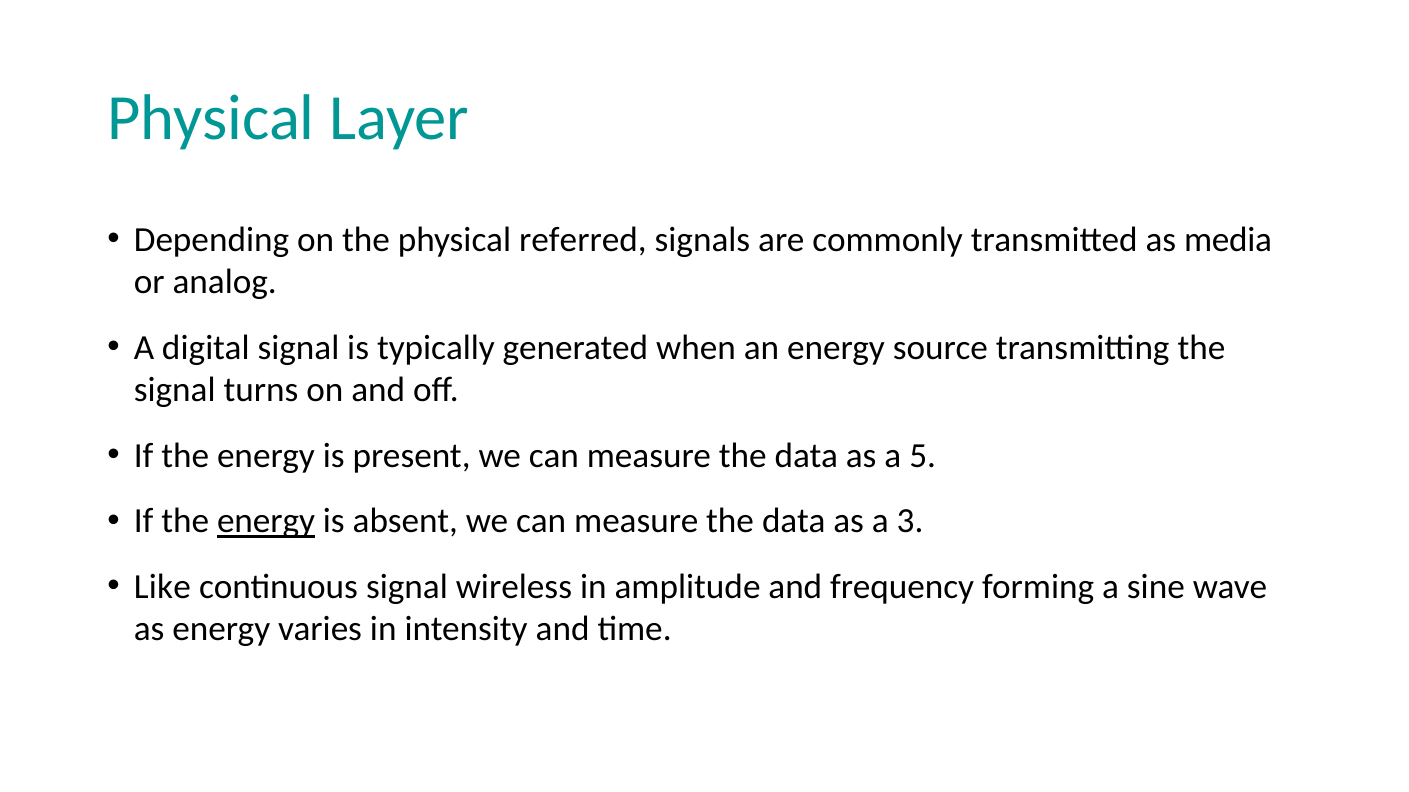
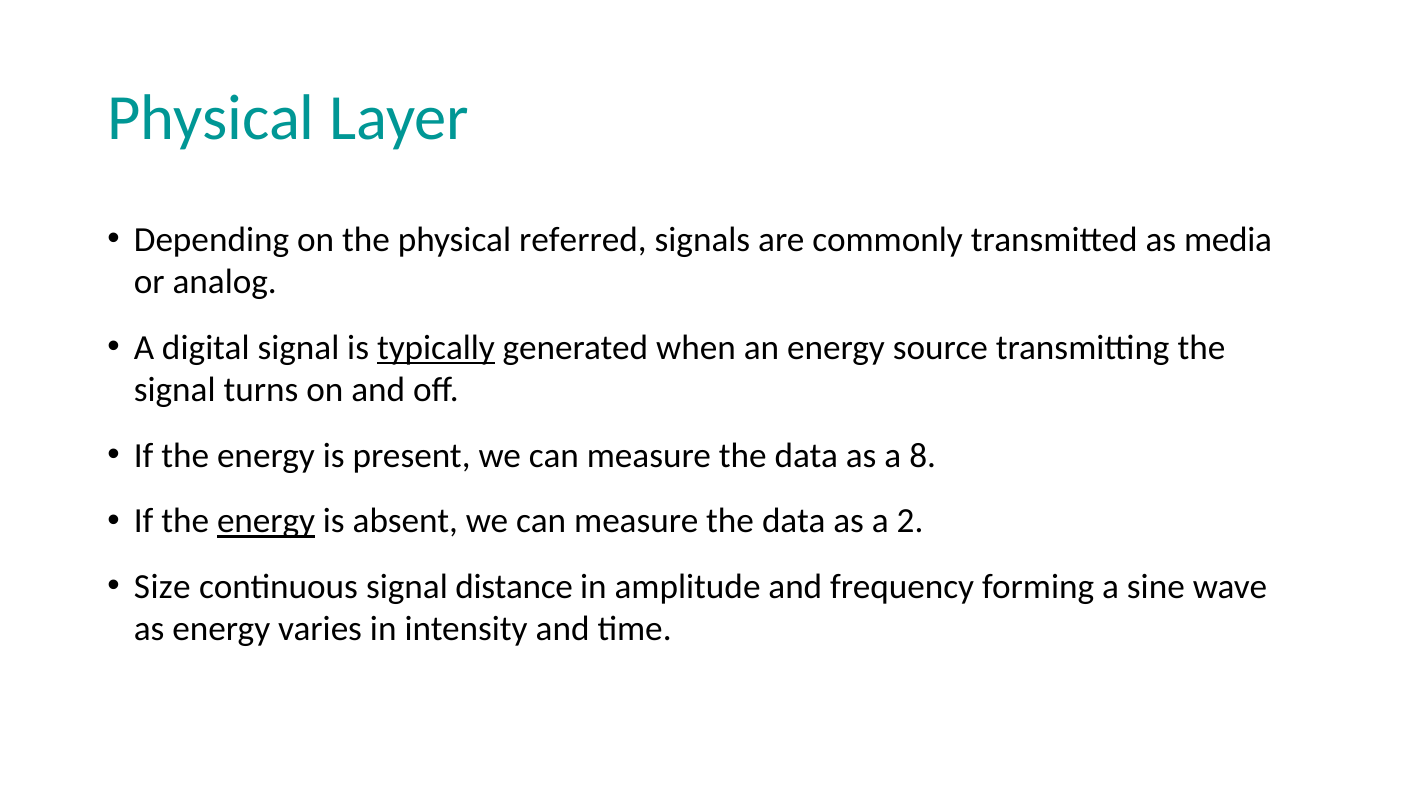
typically underline: none -> present
5: 5 -> 8
3: 3 -> 2
Like: Like -> Size
wireless: wireless -> distance
